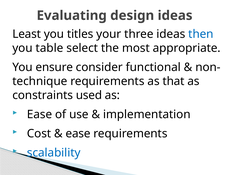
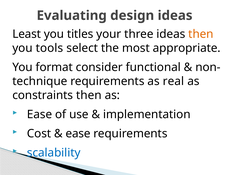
then at (201, 34) colour: blue -> orange
table: table -> tools
ensure: ensure -> format
that: that -> real
constraints used: used -> then
